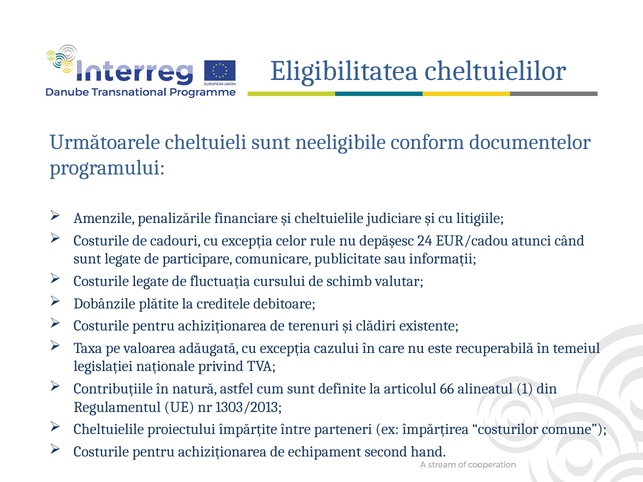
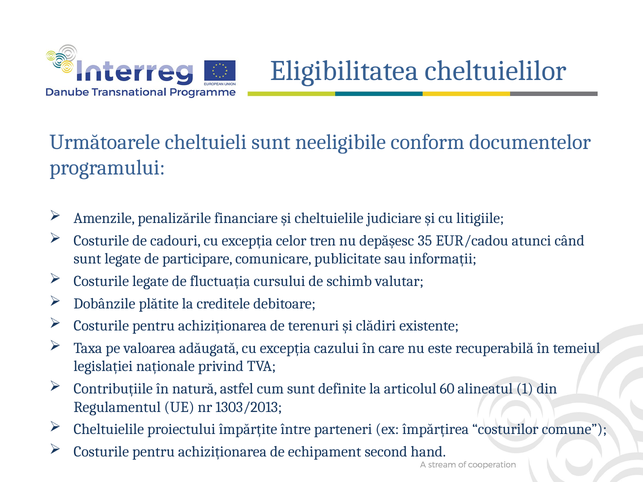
rule: rule -> tren
24: 24 -> 35
66: 66 -> 60
